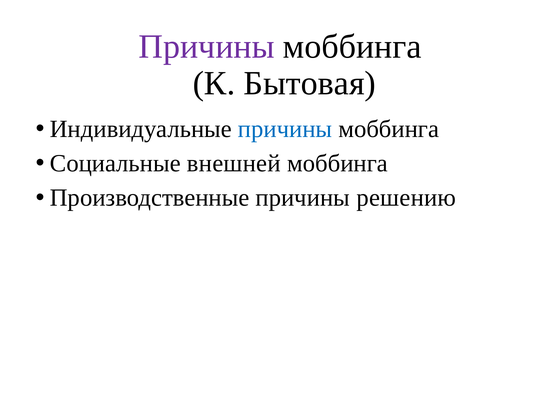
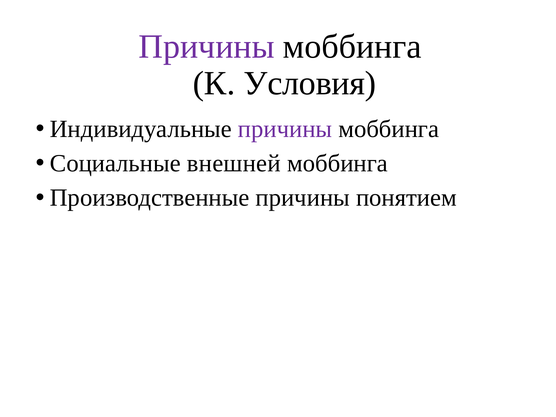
Бытовая: Бытовая -> Условия
причины at (285, 129) colour: blue -> purple
решению: решению -> понятием
